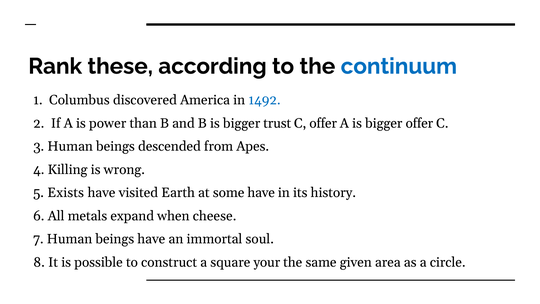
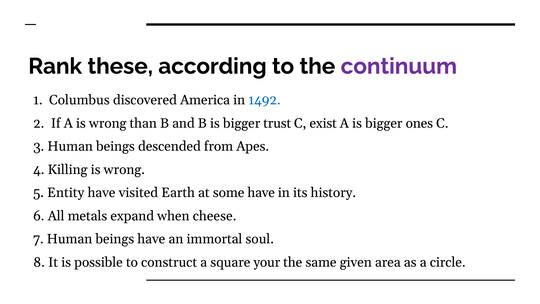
continuum colour: blue -> purple
A is power: power -> wrong
C offer: offer -> exist
bigger offer: offer -> ones
Exists: Exists -> Entity
